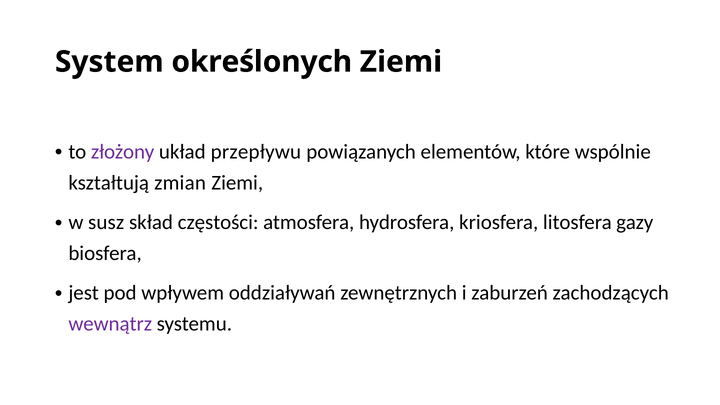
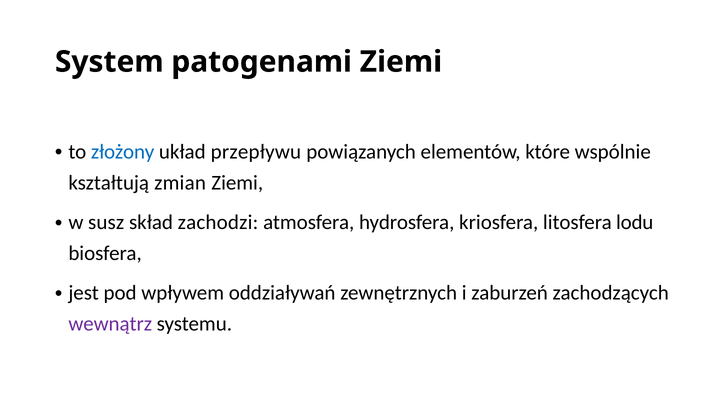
określonych: określonych -> patogenami
złożony colour: purple -> blue
częstości: częstości -> zachodzi
gazy: gazy -> lodu
